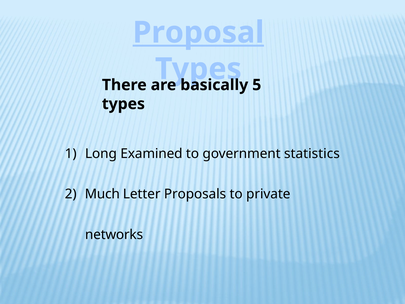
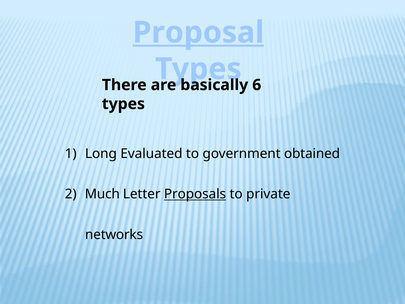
5: 5 -> 6
Examined: Examined -> Evaluated
statistics: statistics -> obtained
Proposals underline: none -> present
